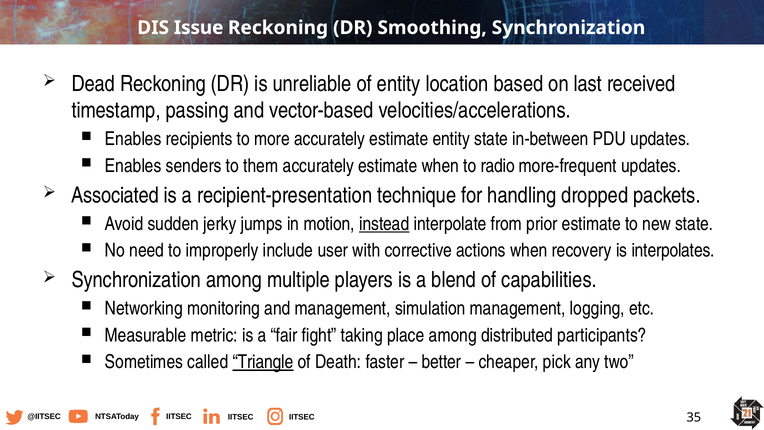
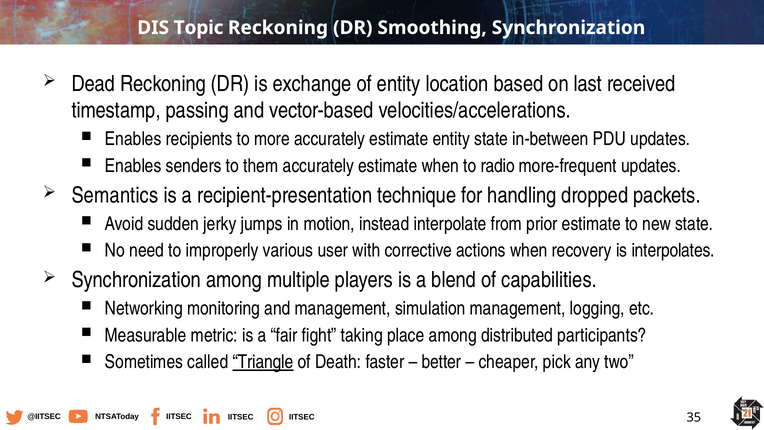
Issue: Issue -> Topic
unreliable: unreliable -> exchange
Associated: Associated -> Semantics
instead underline: present -> none
include: include -> various
